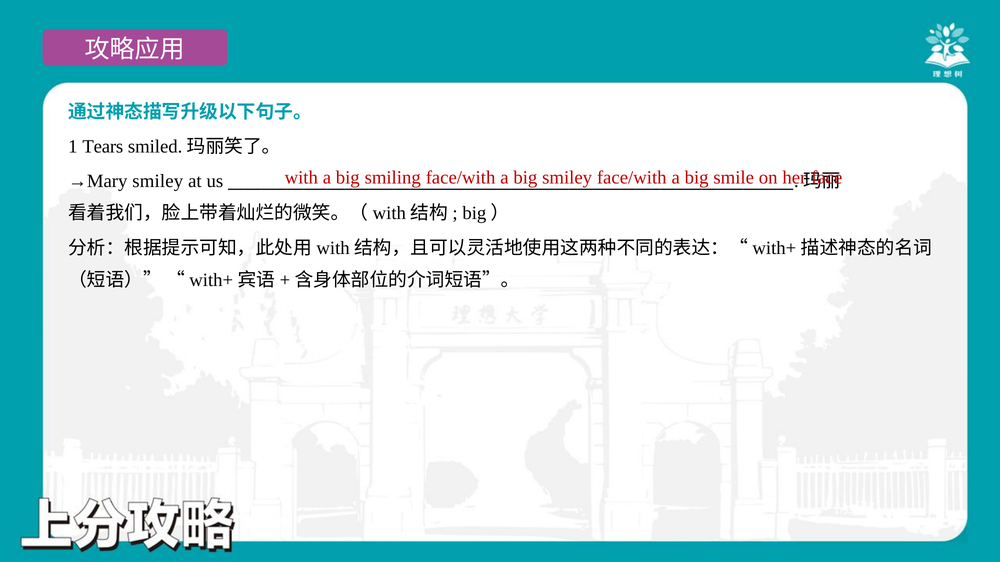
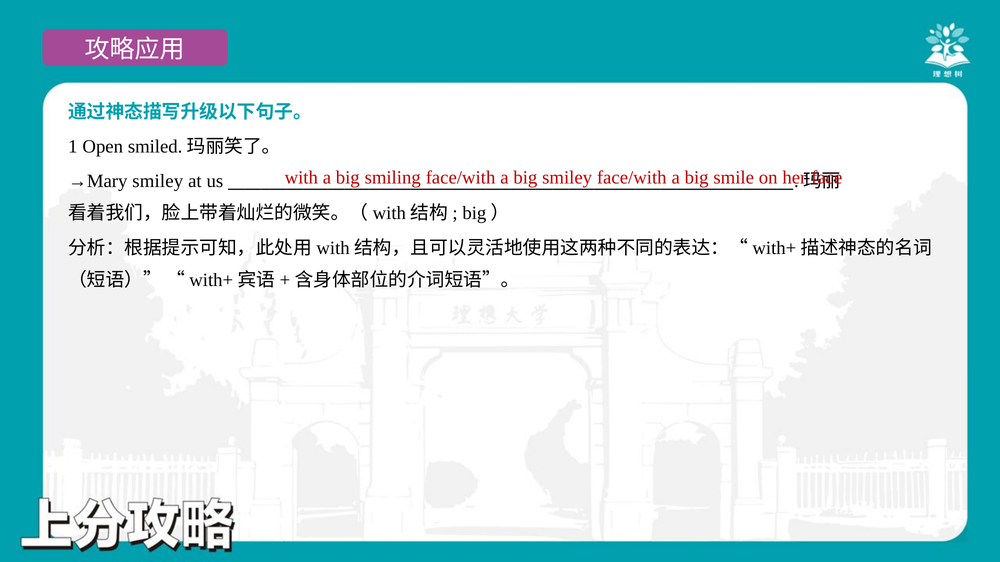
Tears: Tears -> Open
